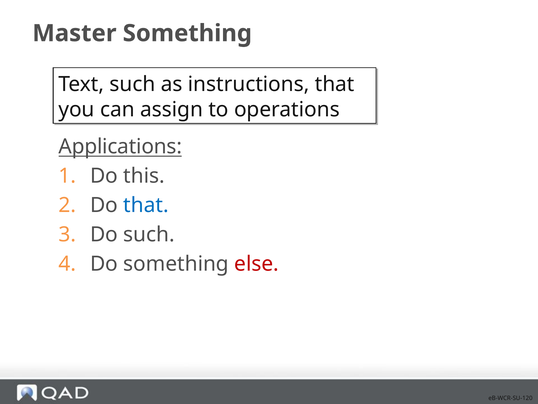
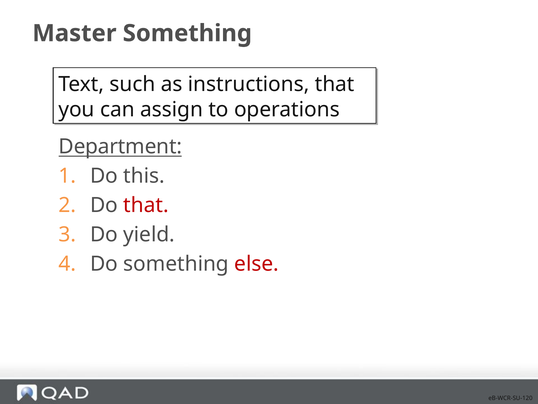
Applications: Applications -> Department
that at (146, 205) colour: blue -> red
Do such: such -> yield
